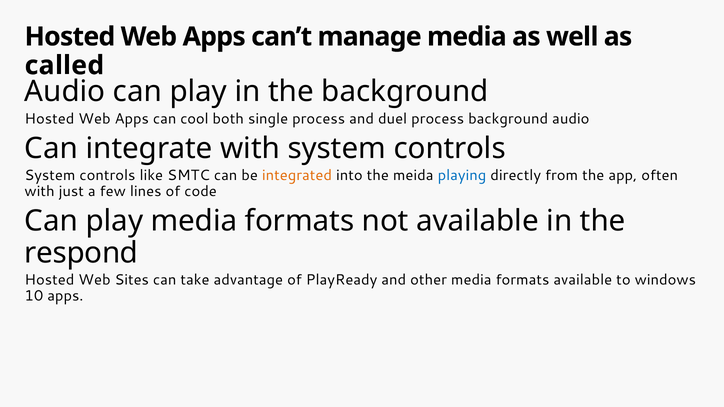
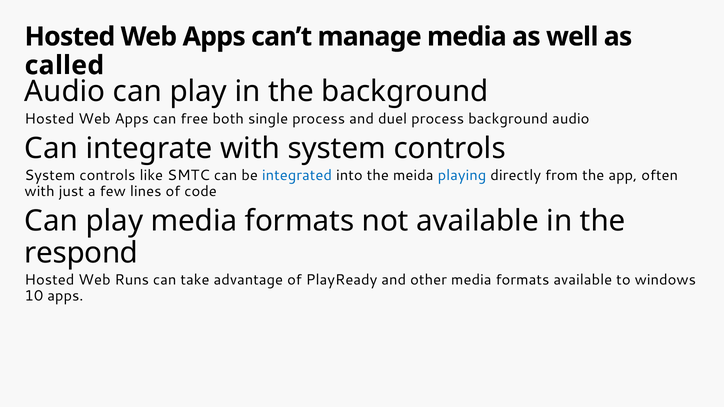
cool: cool -> free
integrated colour: orange -> blue
Sites: Sites -> Runs
